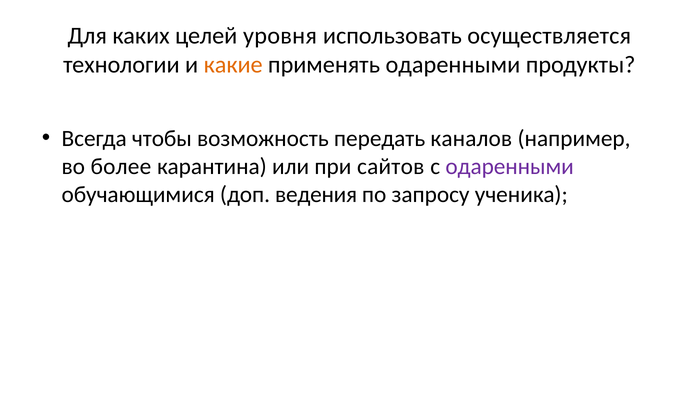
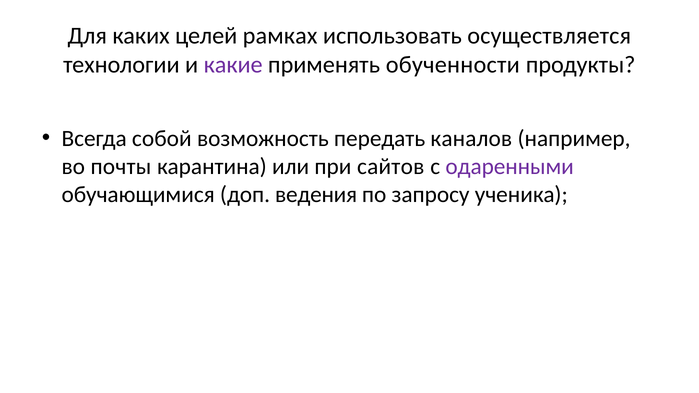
уровня: уровня -> рамках
какие colour: orange -> purple
применять одаренными: одаренными -> обученности
чтобы: чтобы -> собой
более: более -> почты
